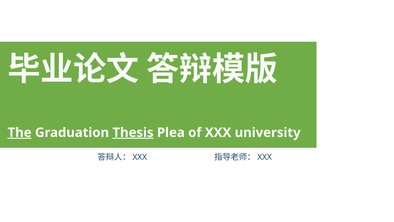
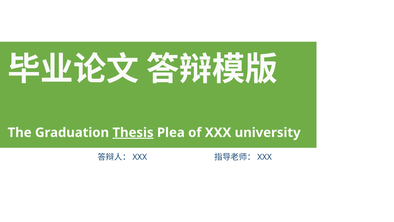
The underline: present -> none
